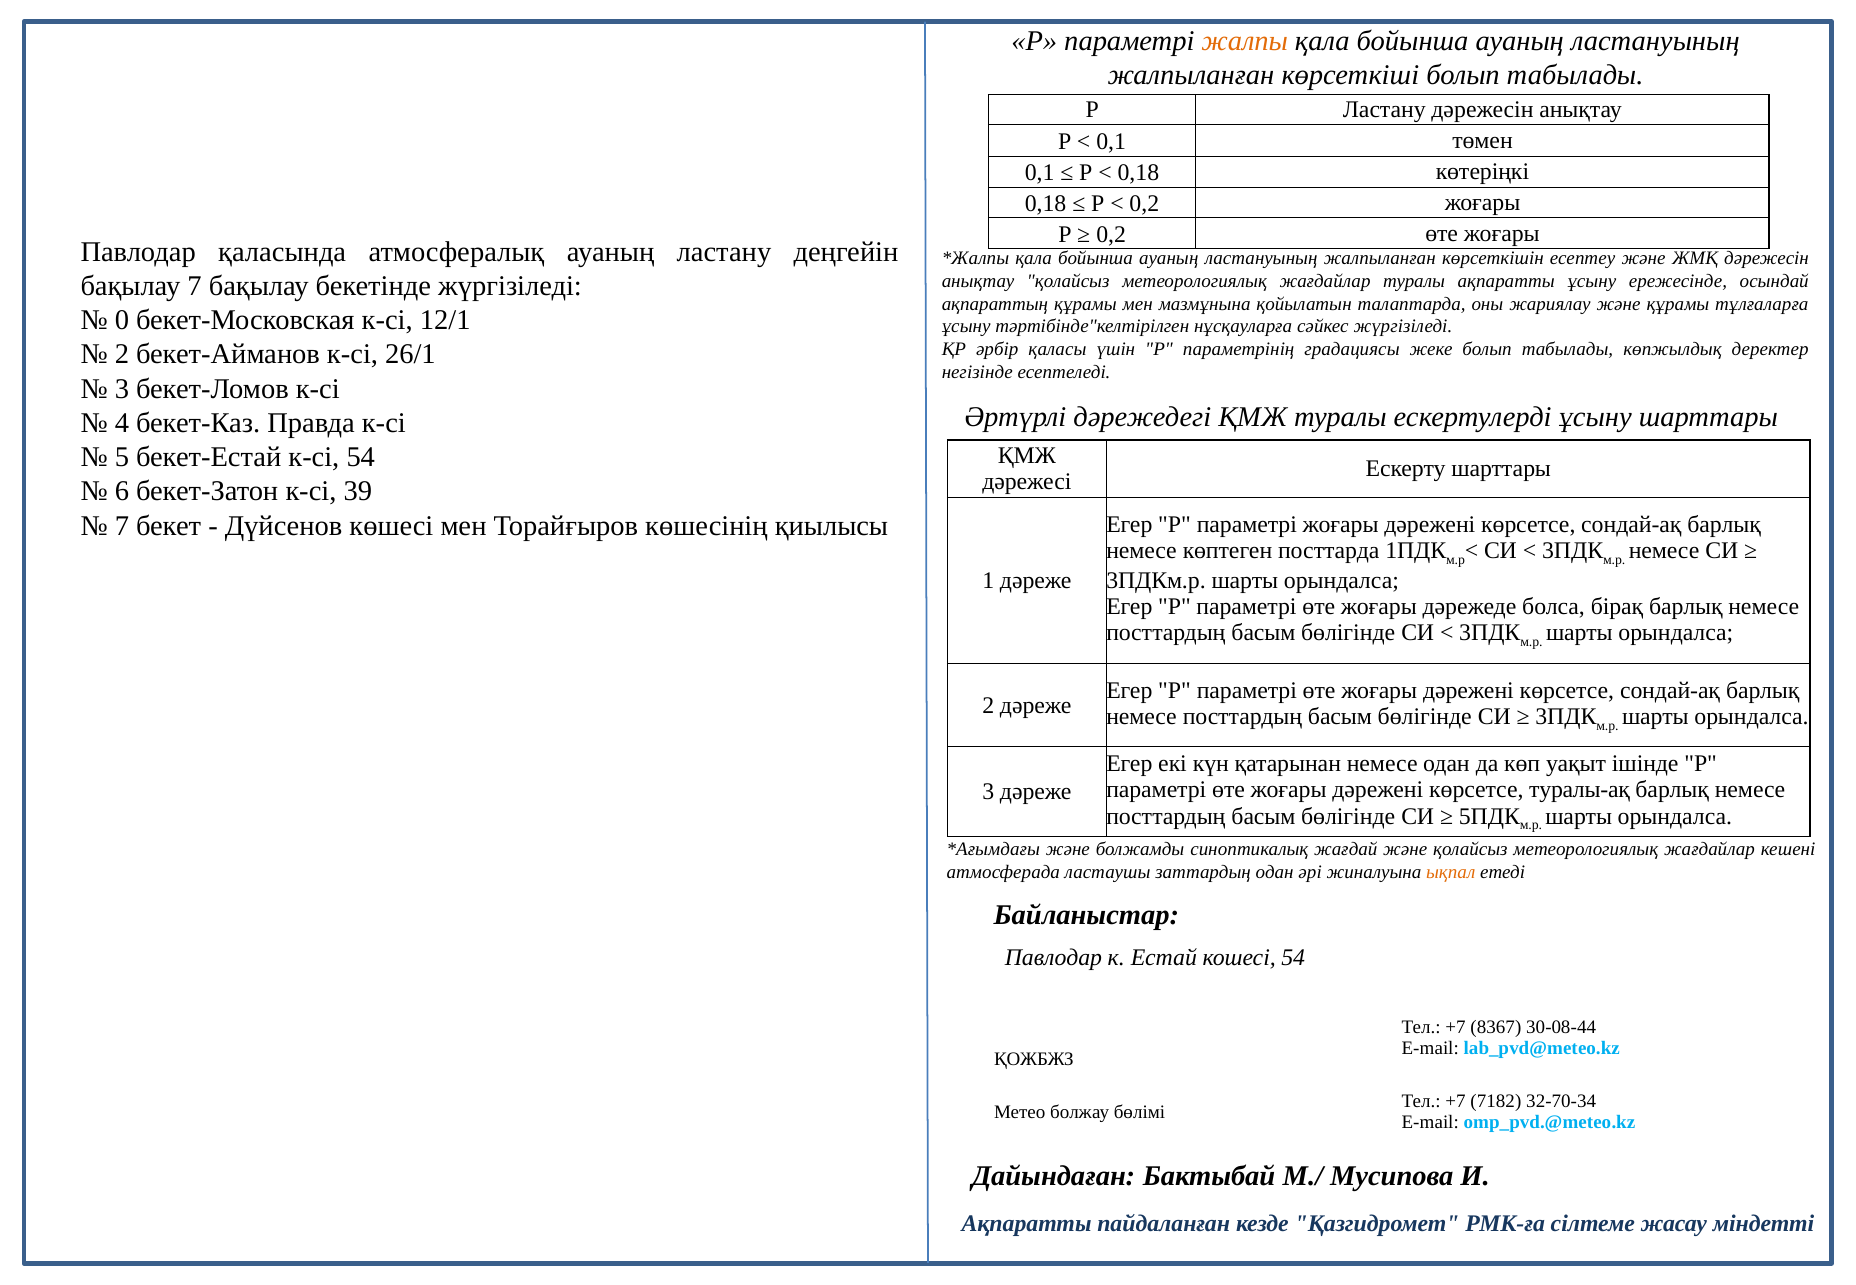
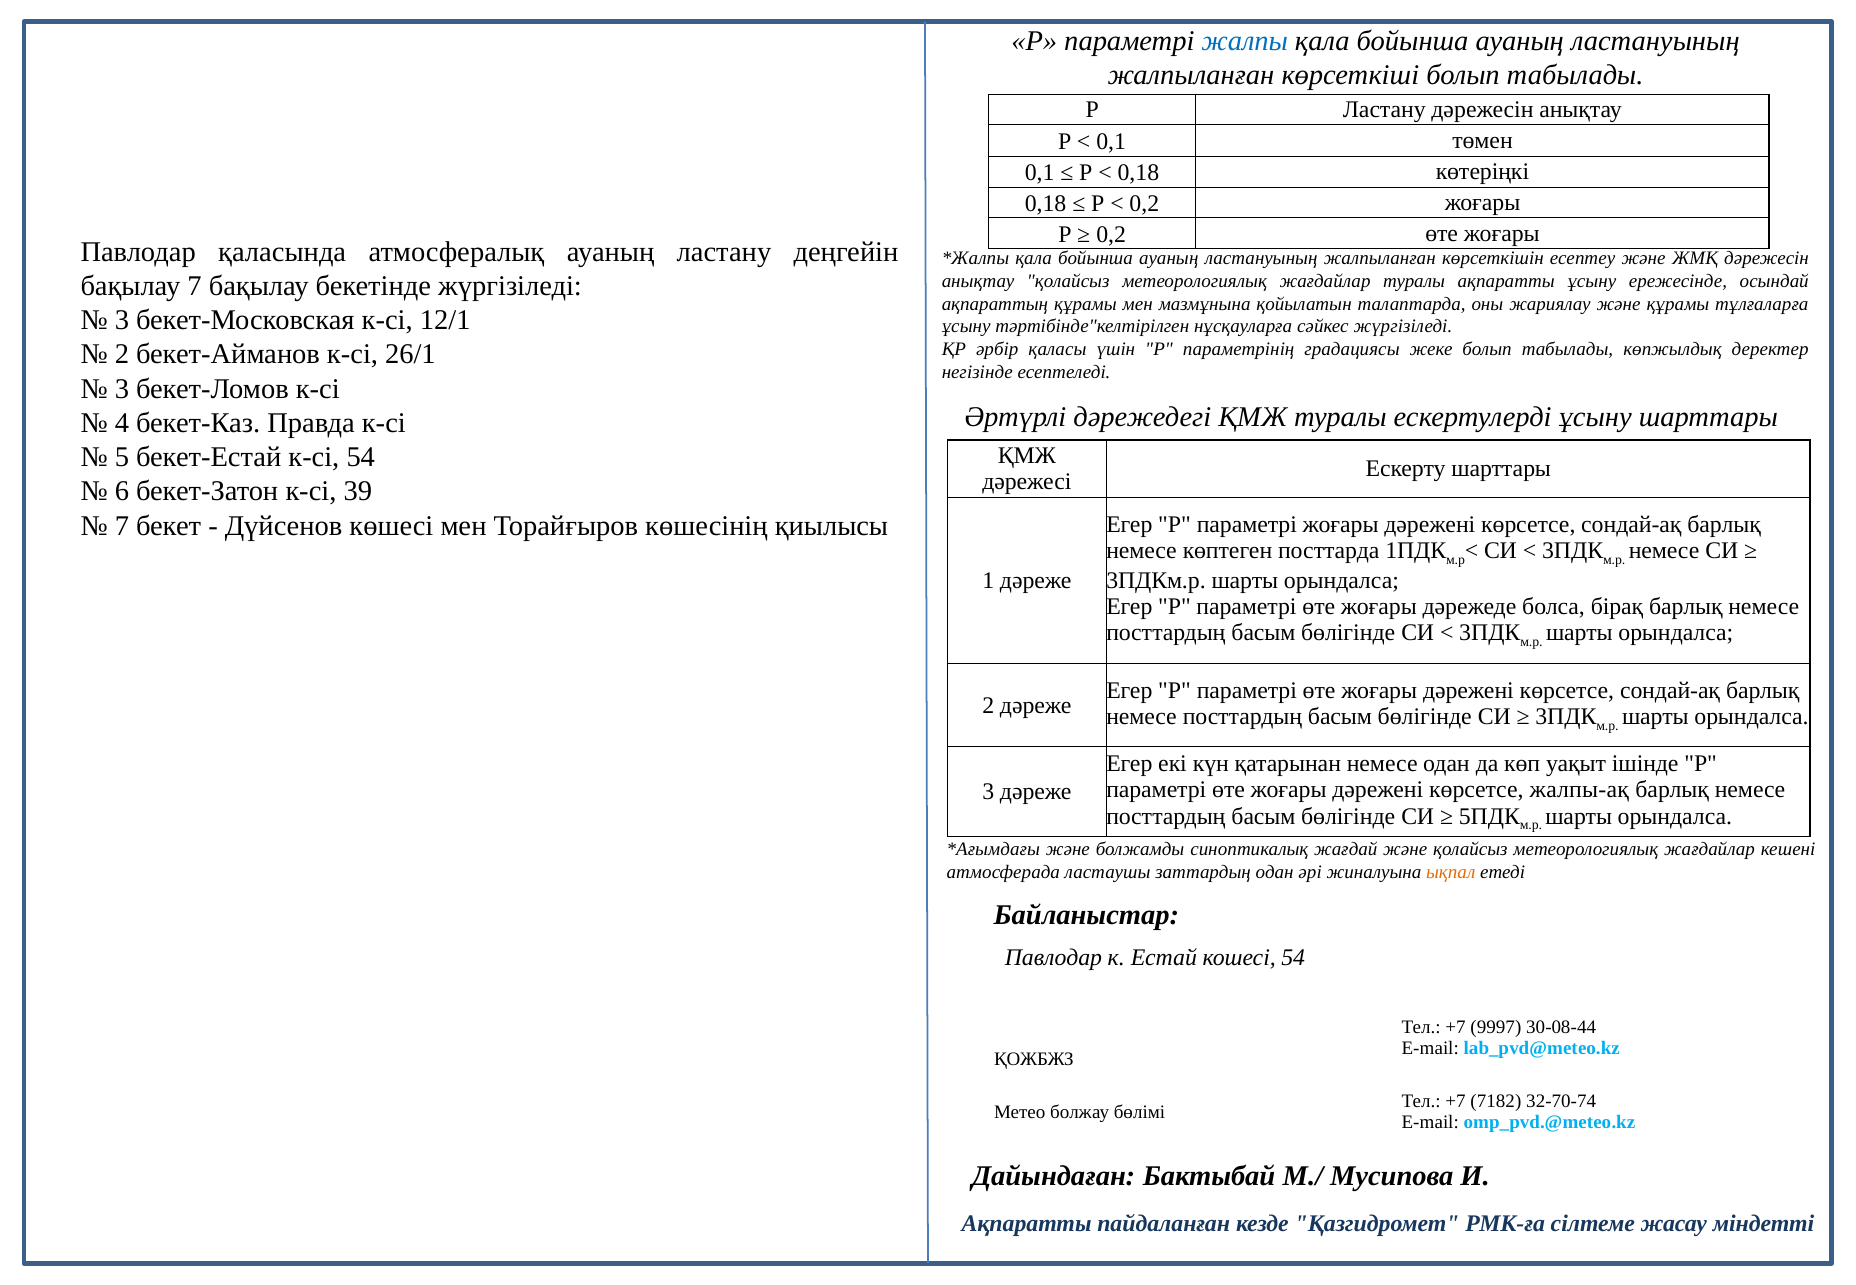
жалпы colour: orange -> blue
0 at (122, 320): 0 -> 3
туралы-ақ: туралы-ақ -> жалпы-ақ
8367: 8367 -> 9997
32-70-34: 32-70-34 -> 32-70-74
